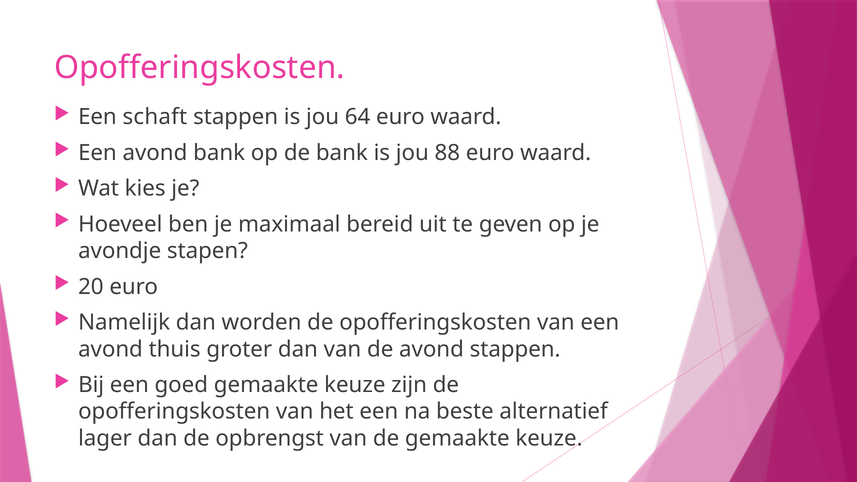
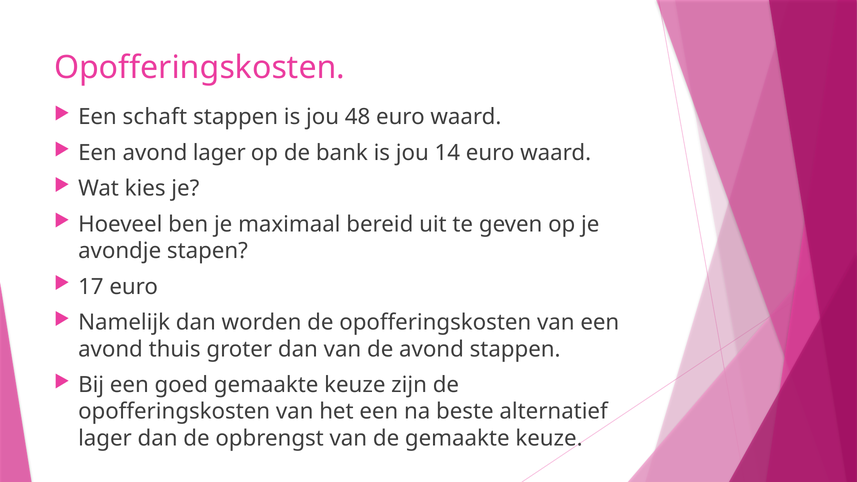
64: 64 -> 48
avond bank: bank -> lager
88: 88 -> 14
20: 20 -> 17
